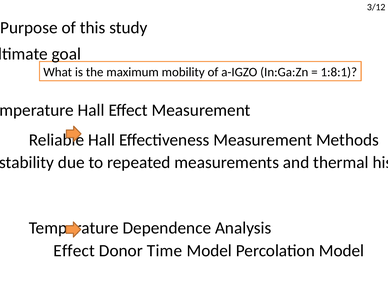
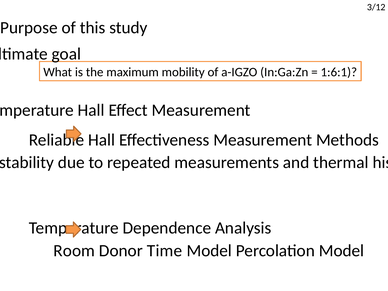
1:8:1: 1:8:1 -> 1:6:1
Effect at (74, 251): Effect -> Room
